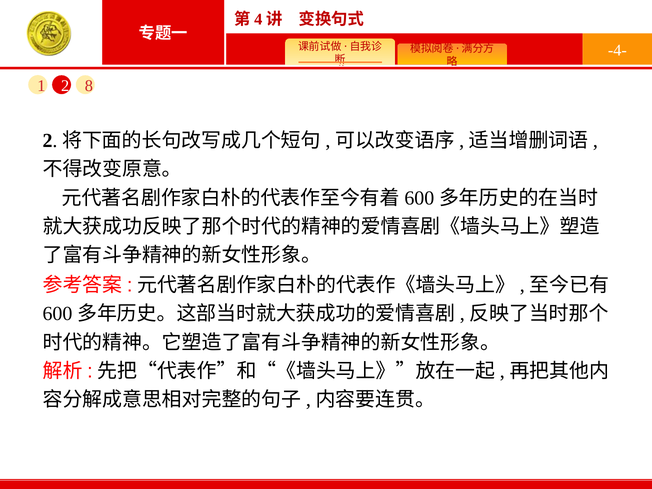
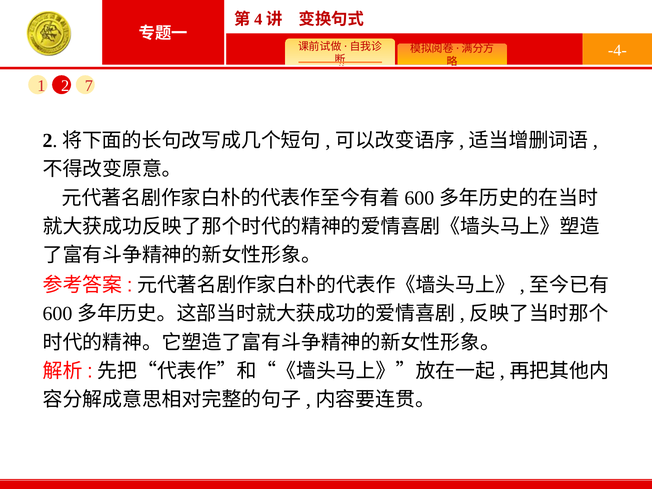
8: 8 -> 7
